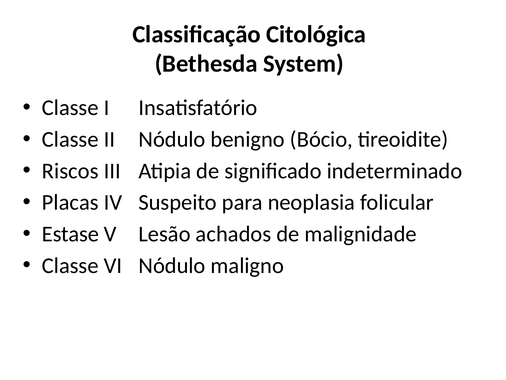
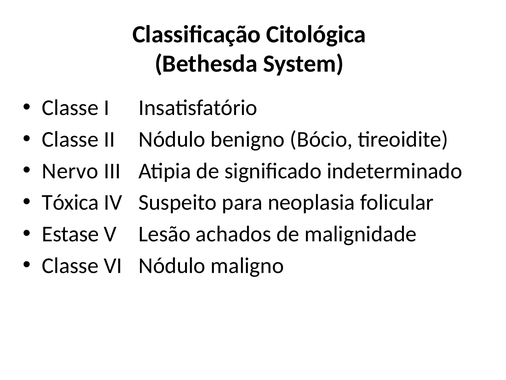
Riscos: Riscos -> Nervo
Placas: Placas -> Tóxica
